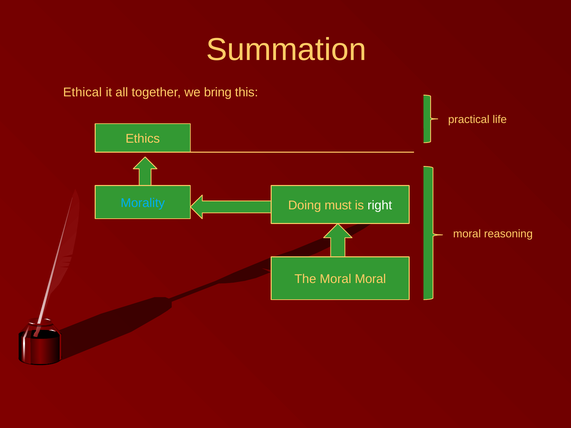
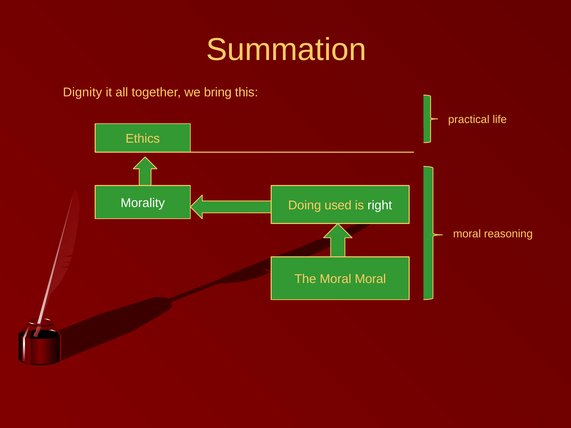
Ethical: Ethical -> Dignity
Morality colour: light blue -> white
must: must -> used
